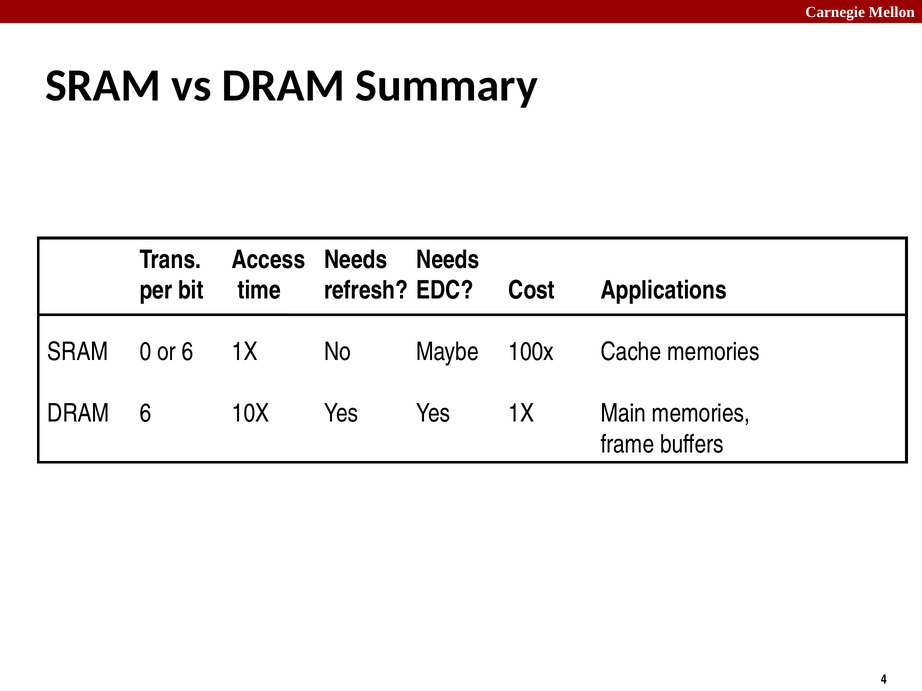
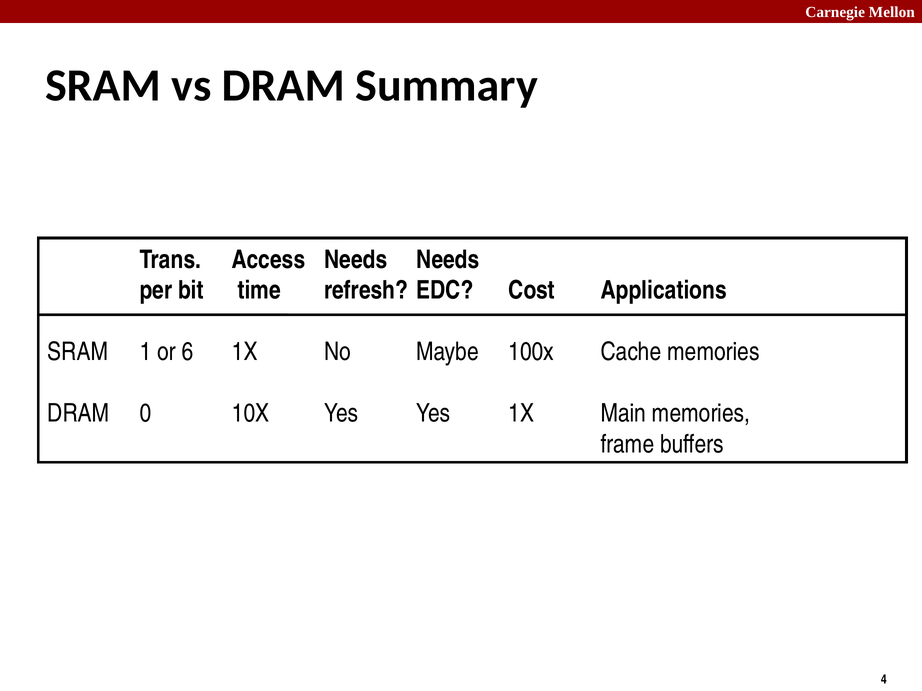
0: 0 -> 1
DRAM 6: 6 -> 0
